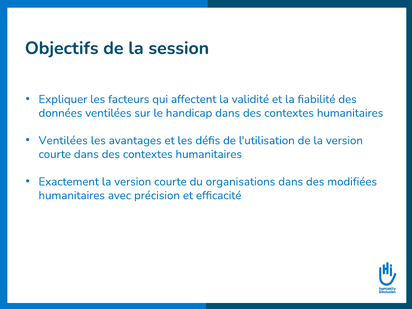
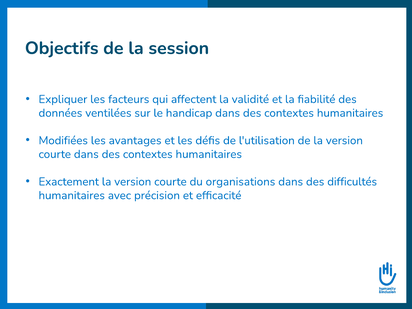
Ventilées at (63, 140): Ventilées -> Modifiées
modifiées: modifiées -> difficultés
